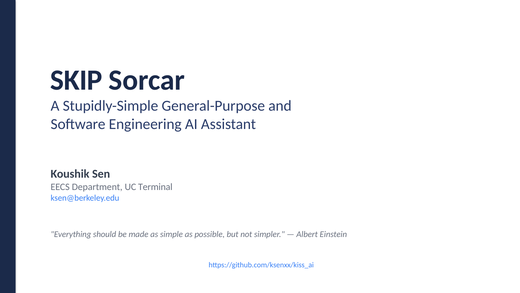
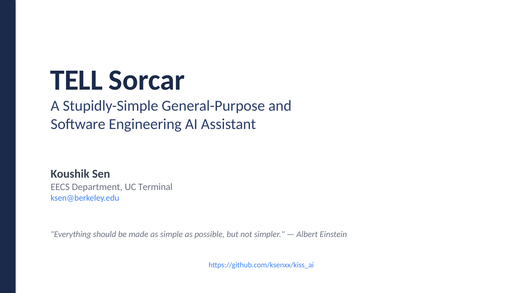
SKIP: SKIP -> TELL
